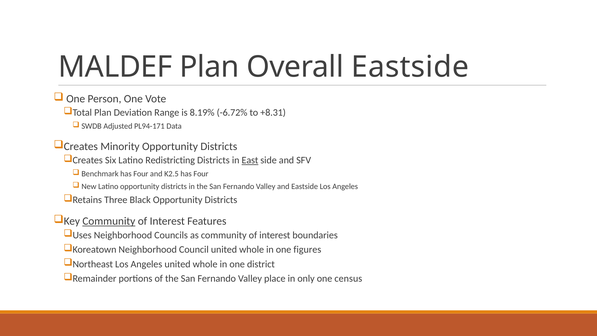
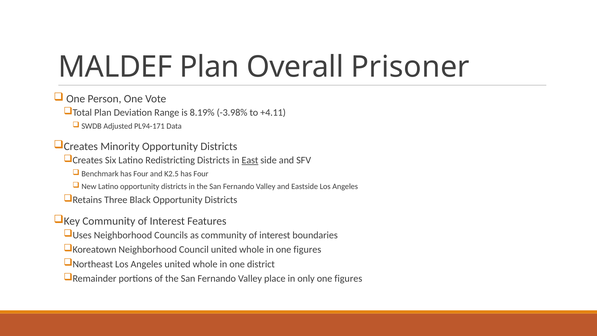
Overall Eastside: Eastside -> Prisoner
-6.72%: -6.72% -> -3.98%
+8.31: +8.31 -> +4.11
Community at (109, 221) underline: present -> none
only one census: census -> figures
